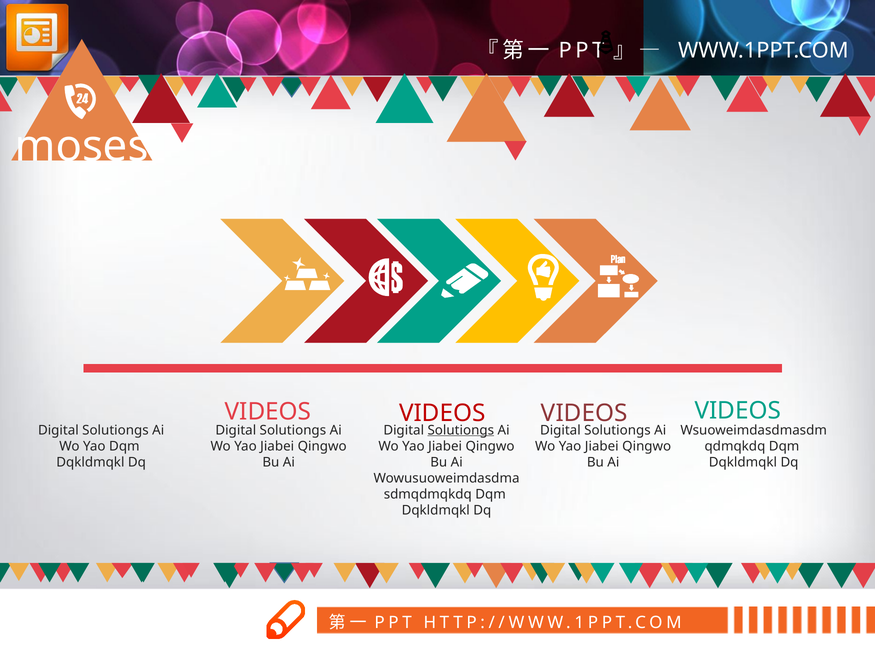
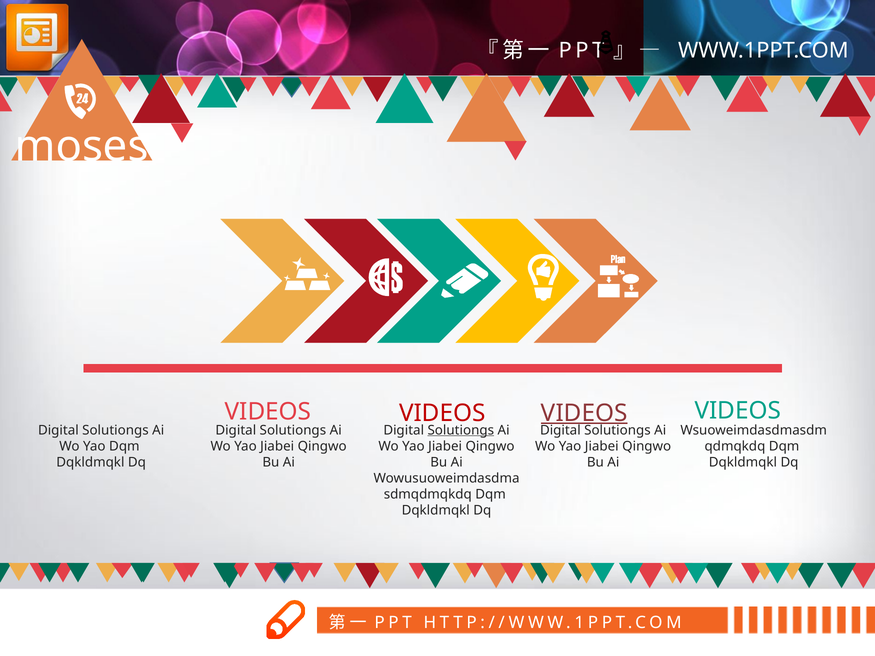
VIDEOS at (584, 413) underline: none -> present
